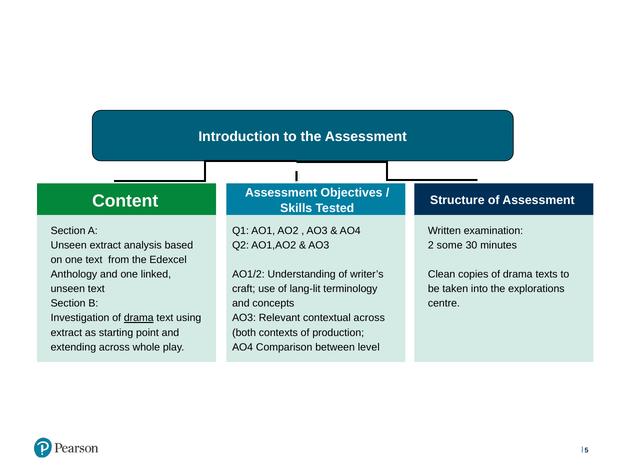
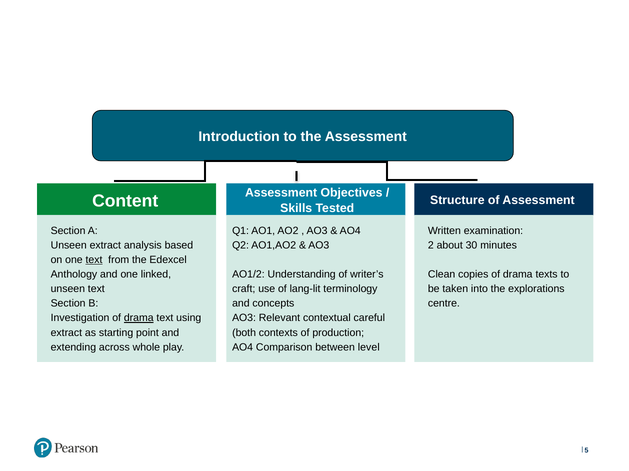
some: some -> about
text at (94, 260) underline: none -> present
contextual across: across -> careful
